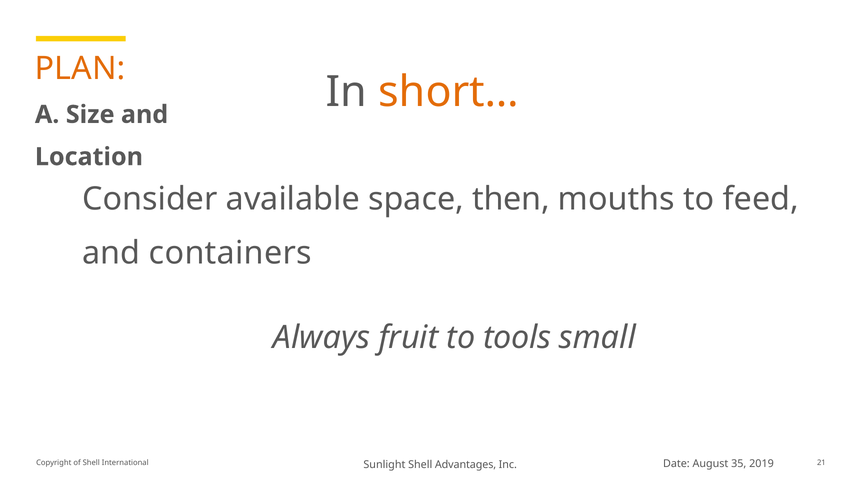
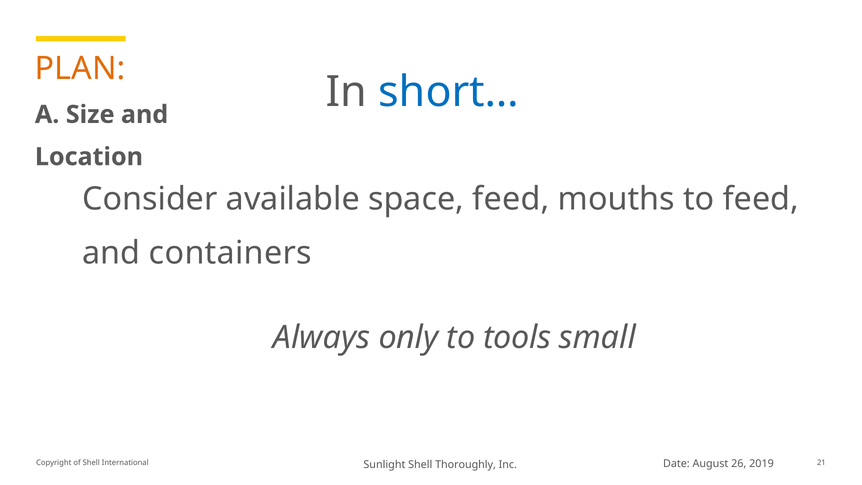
short… colour: orange -> blue
space then: then -> feed
fruit: fruit -> only
Advantages: Advantages -> Thoroughly
35: 35 -> 26
